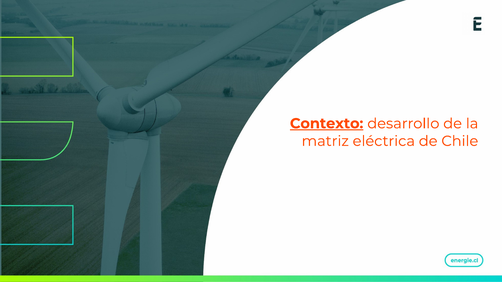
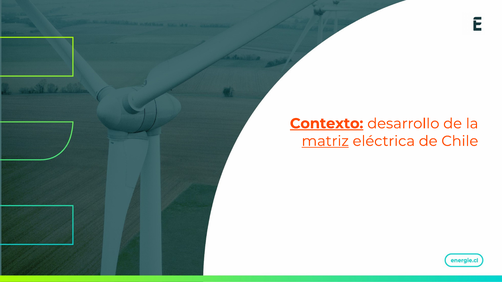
matriz underline: none -> present
